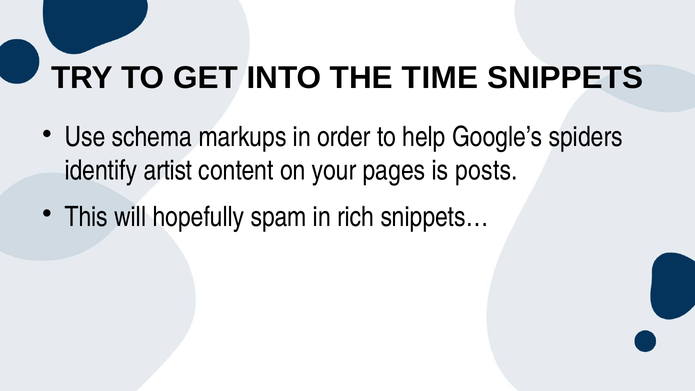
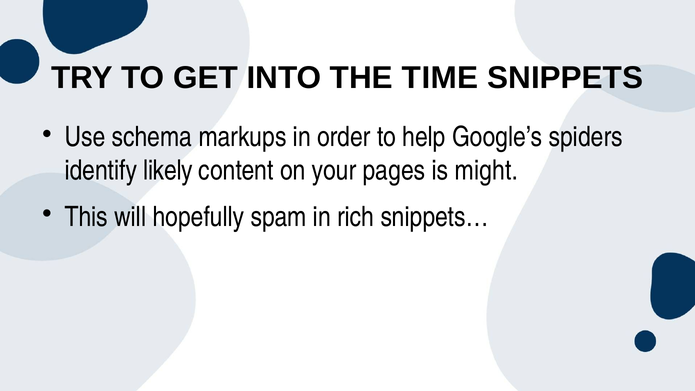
artist: artist -> likely
posts: posts -> might
